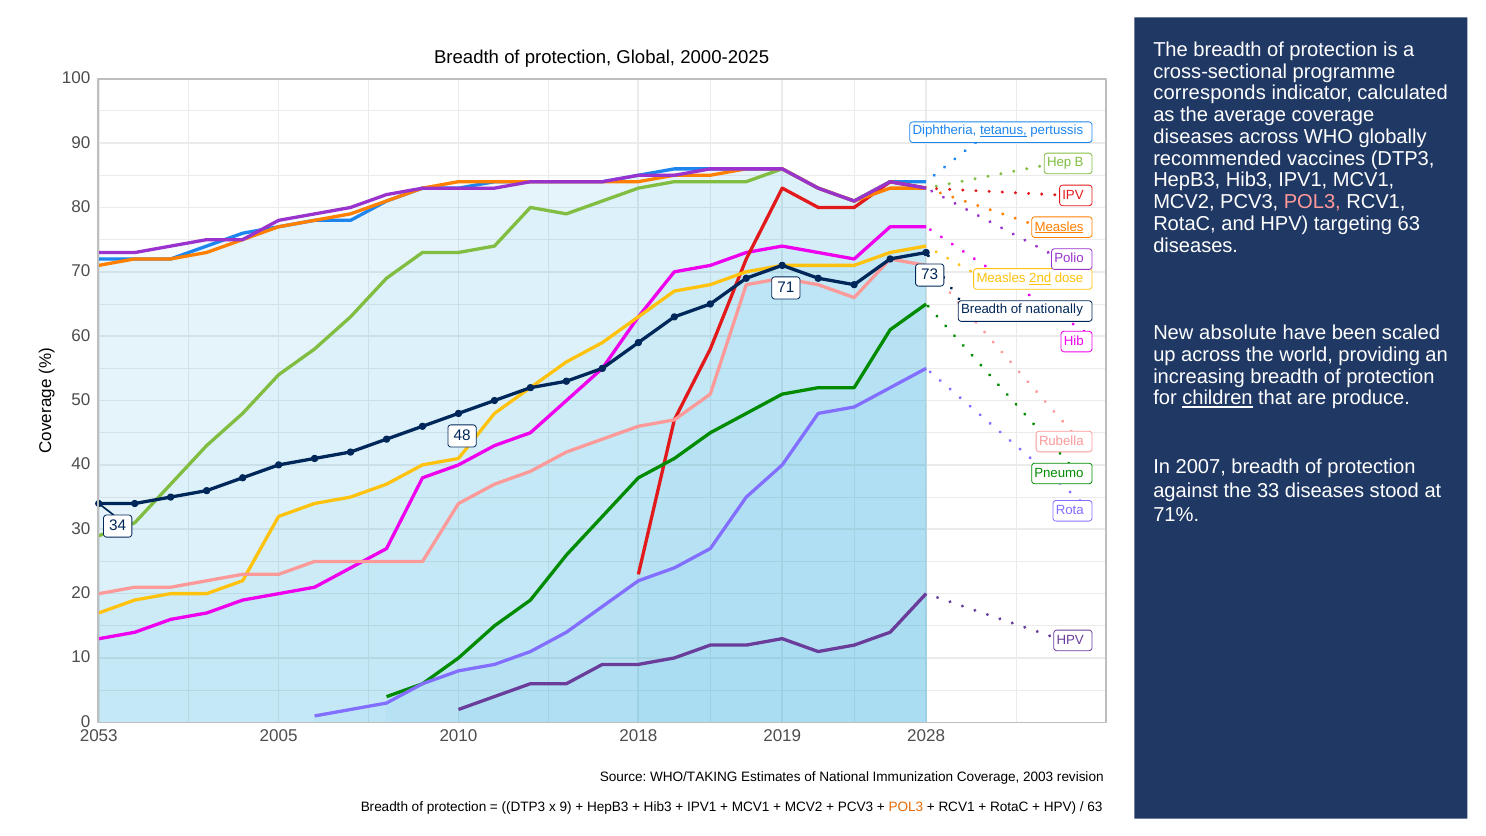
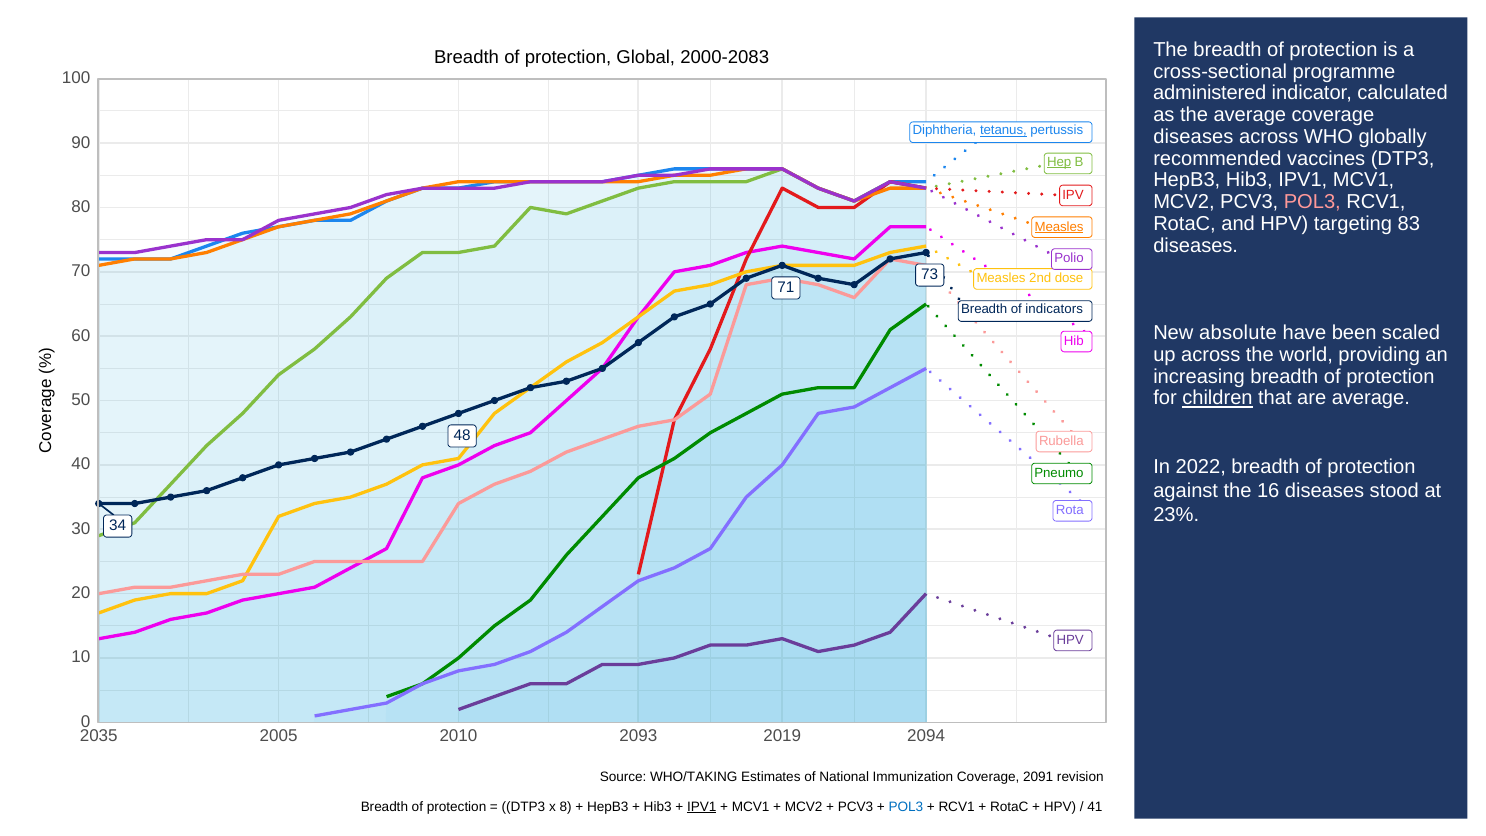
2000-2025: 2000-2025 -> 2000-2083
corresponds: corresponds -> administered
Hep underline: none -> present
targeting 63: 63 -> 83
2nd underline: present -> none
nationally: nationally -> indicators
are produce: produce -> average
2007: 2007 -> 2022
33: 33 -> 16
71%: 71% -> 23%
2053: 2053 -> 2035
2018: 2018 -> 2093
2028: 2028 -> 2094
2003: 2003 -> 2091
9: 9 -> 8
IPV1 at (702, 807) underline: none -> present
POL3 at (906, 807) colour: orange -> blue
63 at (1095, 807): 63 -> 41
